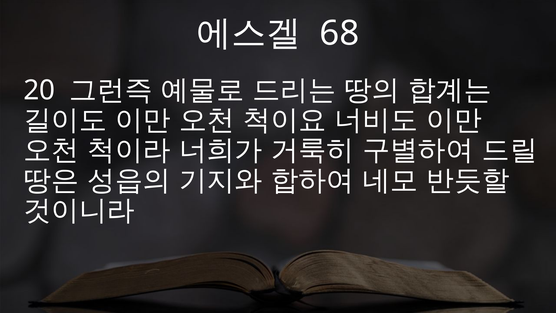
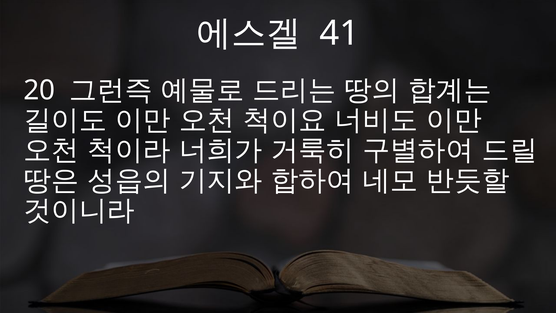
68: 68 -> 41
